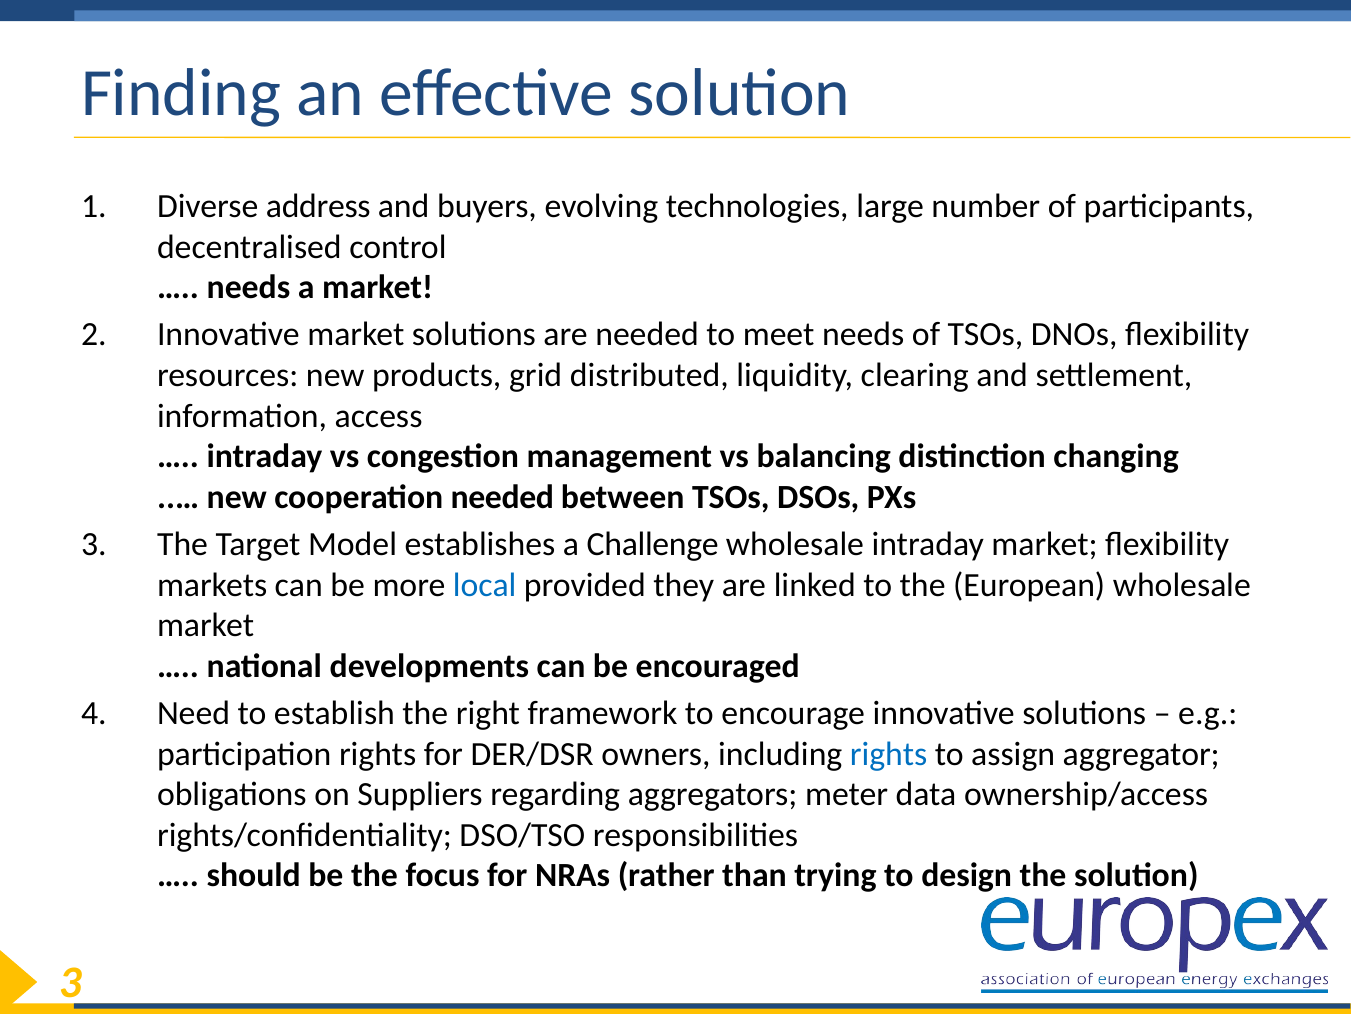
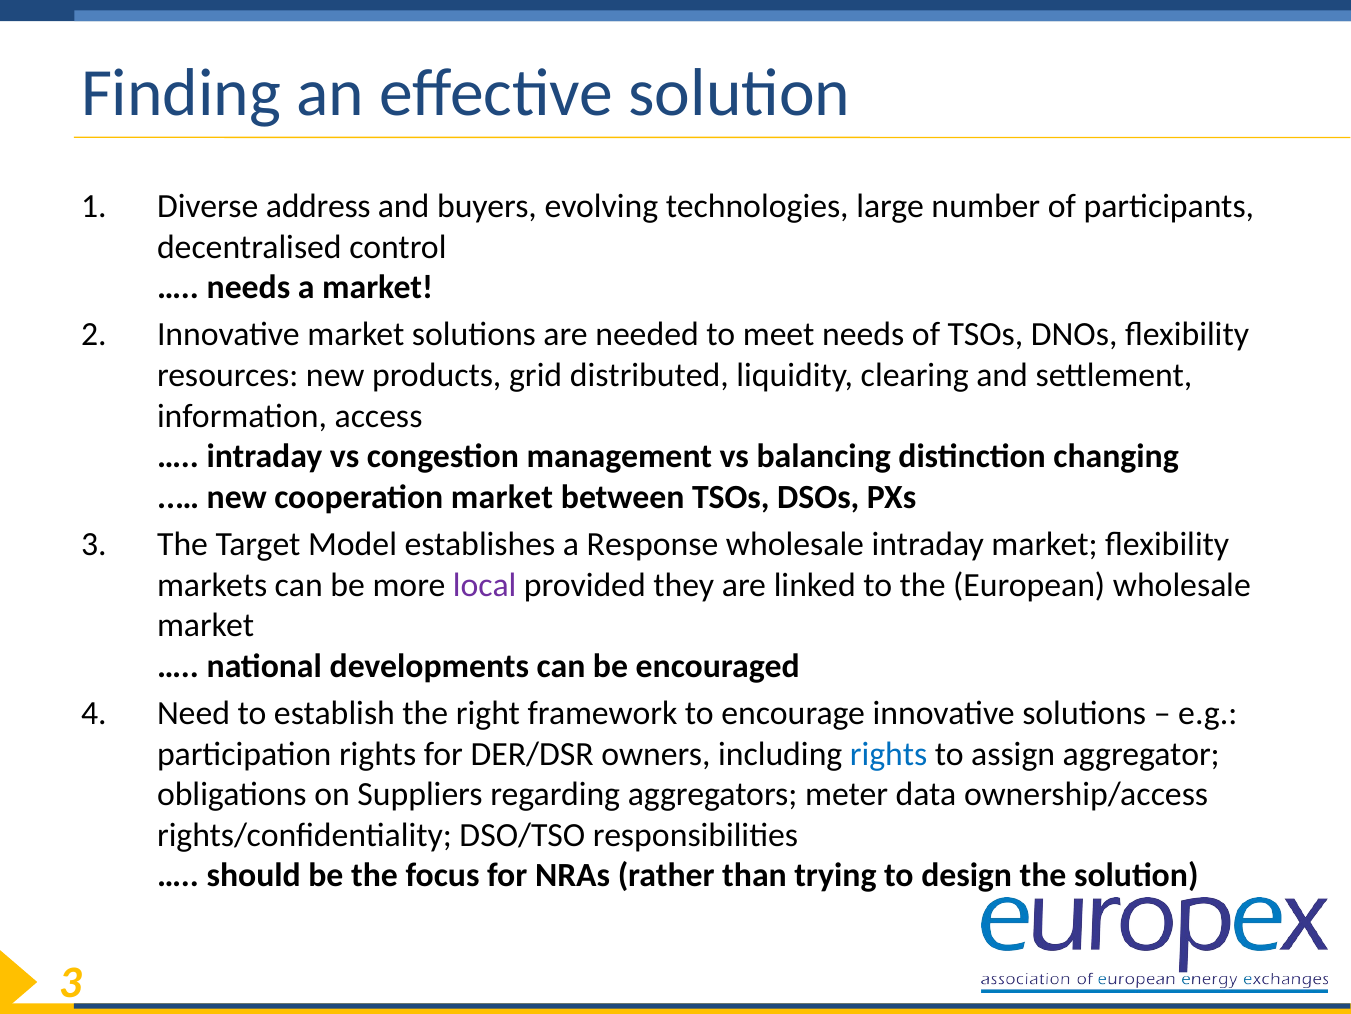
cooperation needed: needed -> market
Challenge: Challenge -> Response
local colour: blue -> purple
